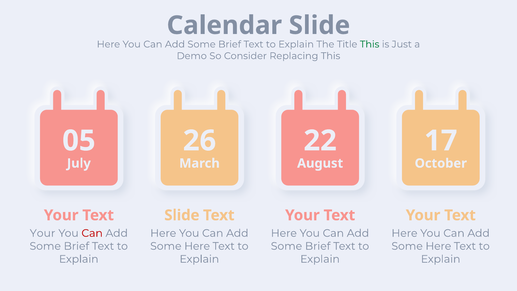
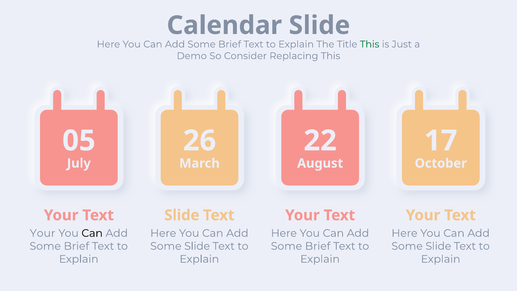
Can at (92, 233) colour: red -> black
Here at (197, 246): Here -> Slide
Here at (438, 246): Here -> Slide
